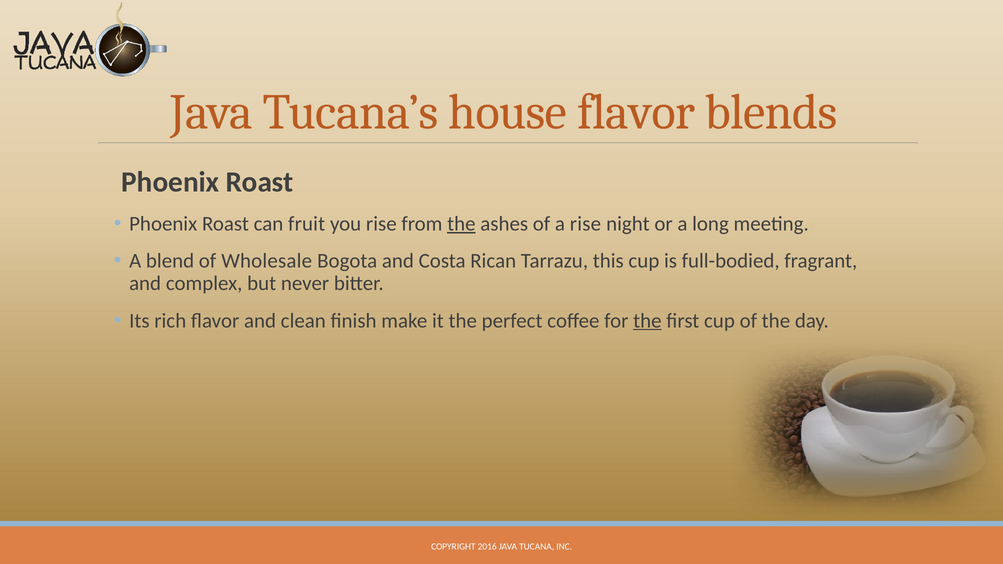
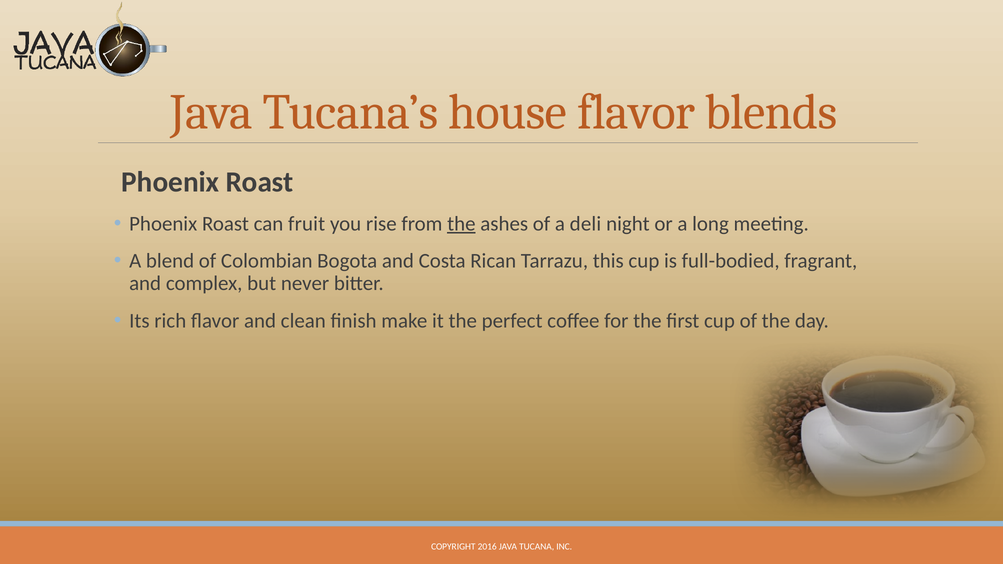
a rise: rise -> deli
Wholesale: Wholesale -> Colombian
the at (647, 321) underline: present -> none
